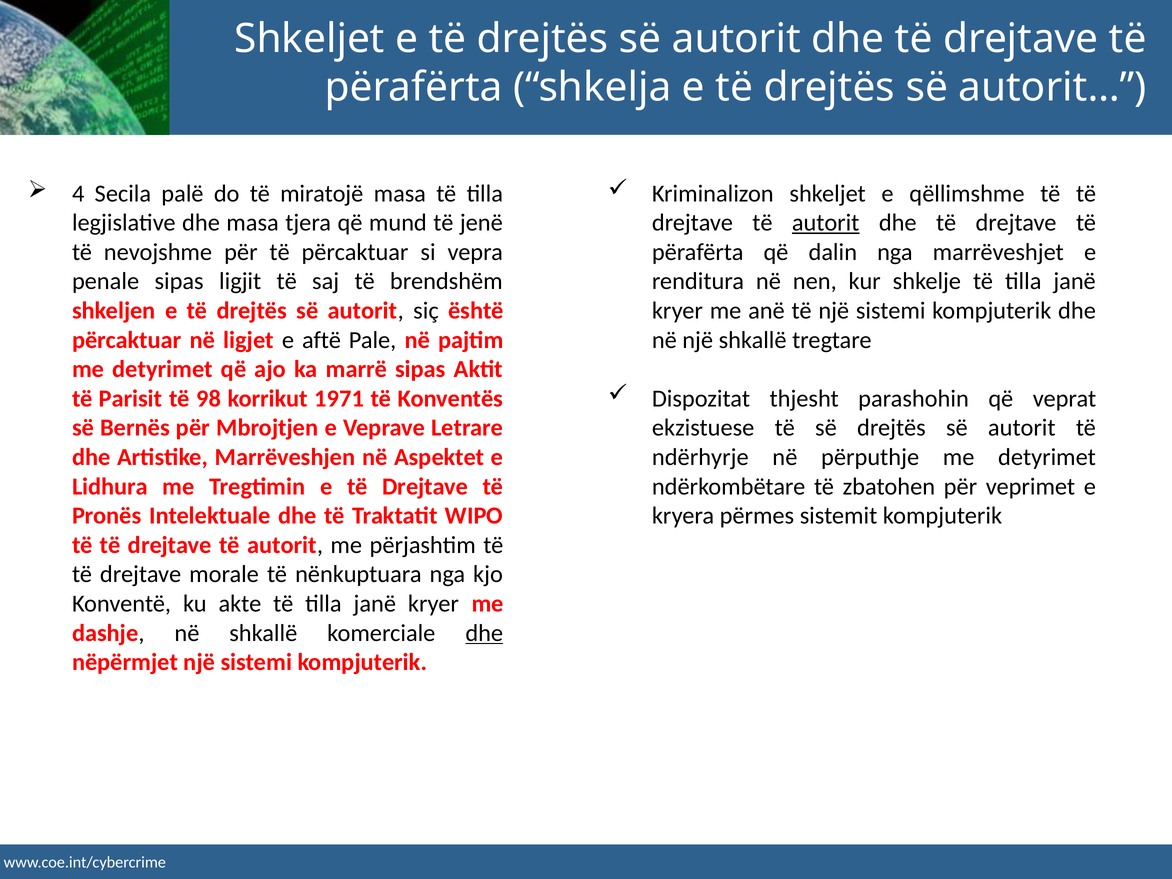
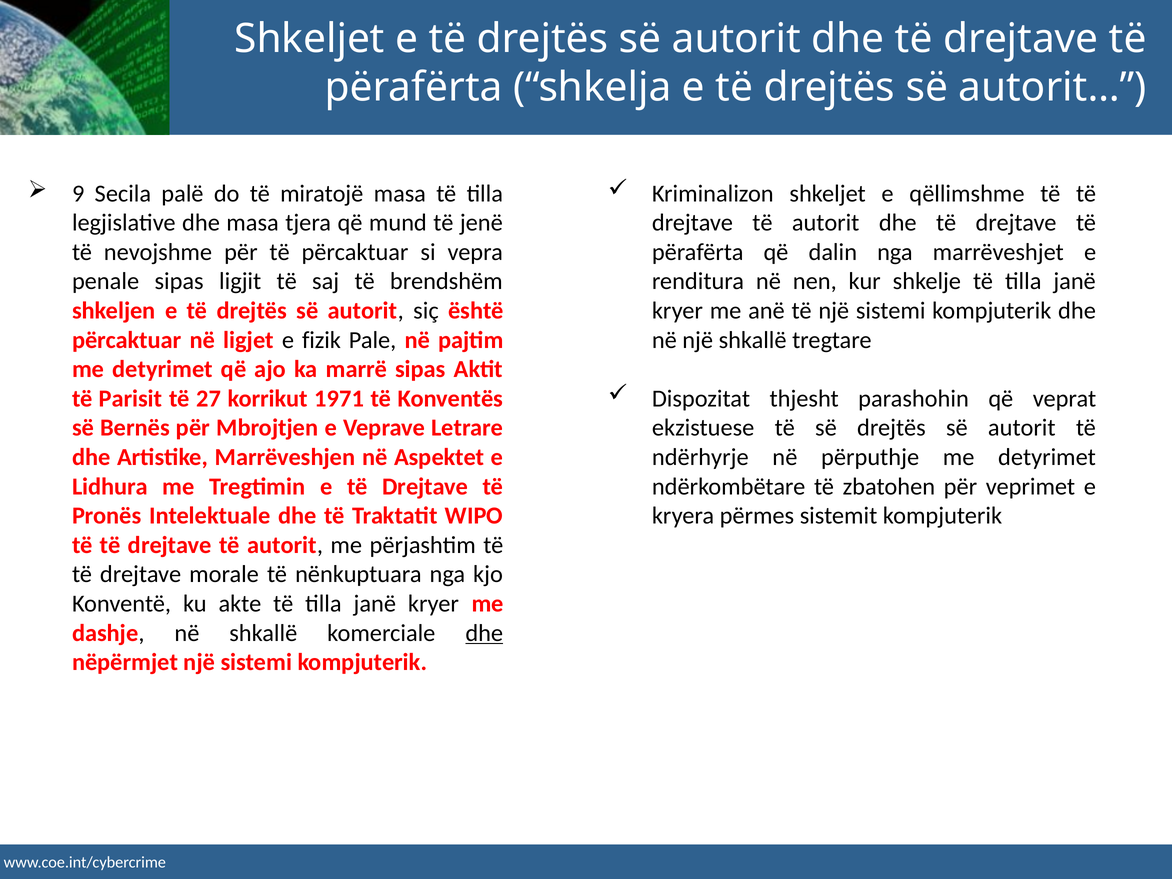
4: 4 -> 9
autorit at (826, 223) underline: present -> none
aftë: aftë -> fizik
98: 98 -> 27
